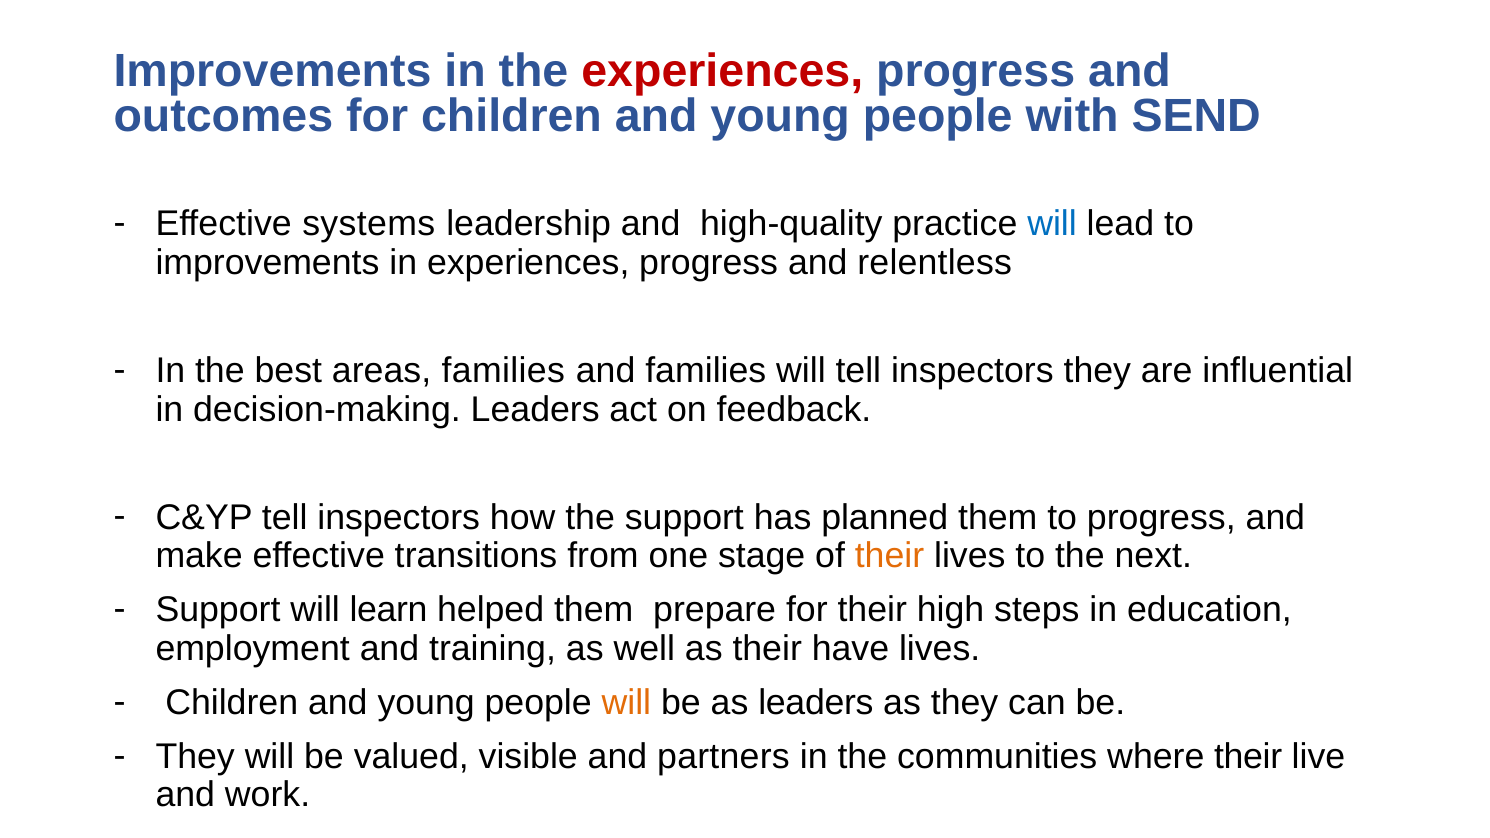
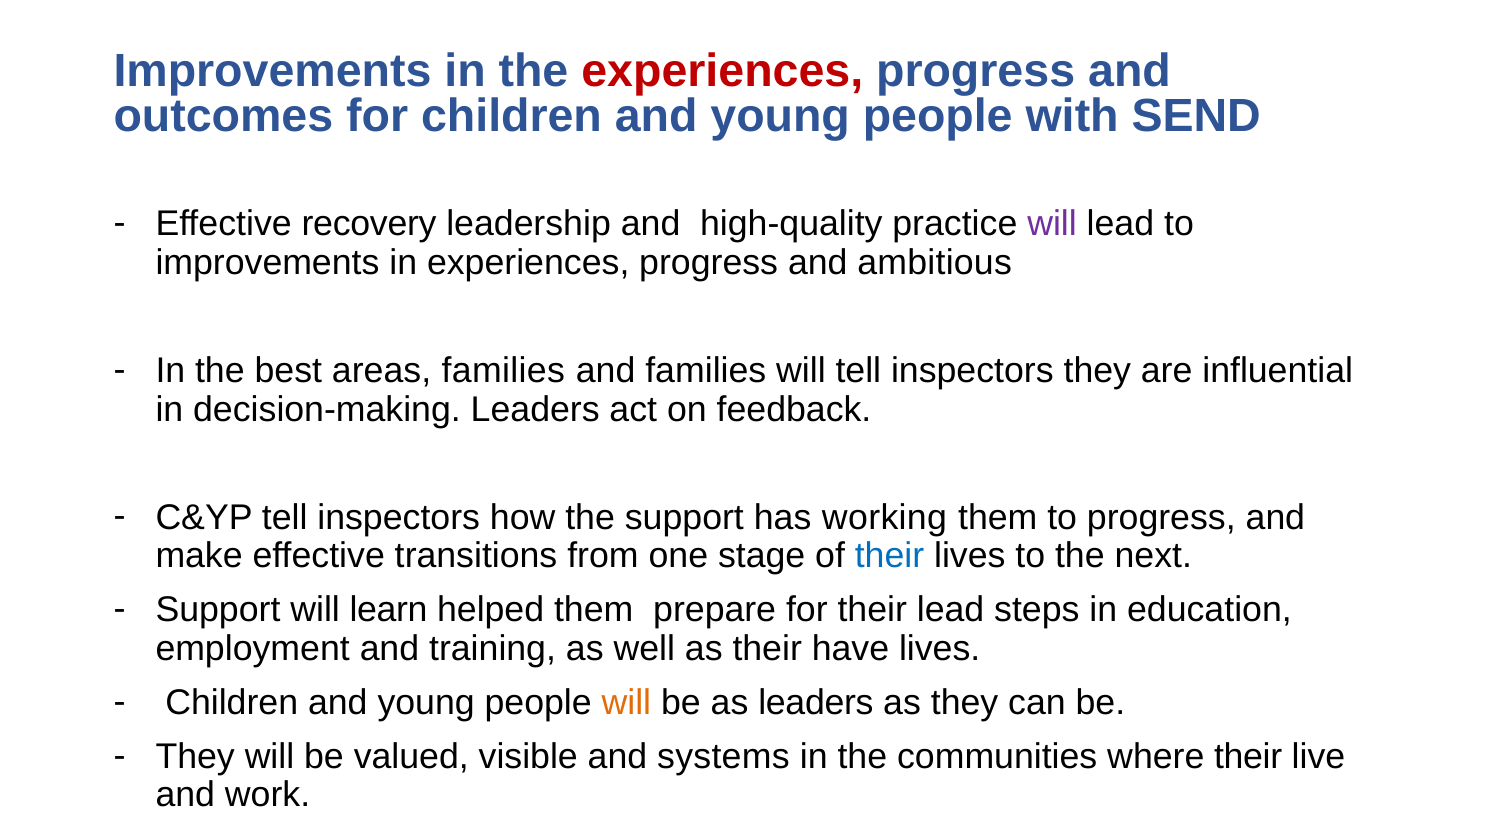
systems: systems -> recovery
will at (1052, 224) colour: blue -> purple
relentless: relentless -> ambitious
planned: planned -> working
their at (890, 556) colour: orange -> blue
their high: high -> lead
partners: partners -> systems
